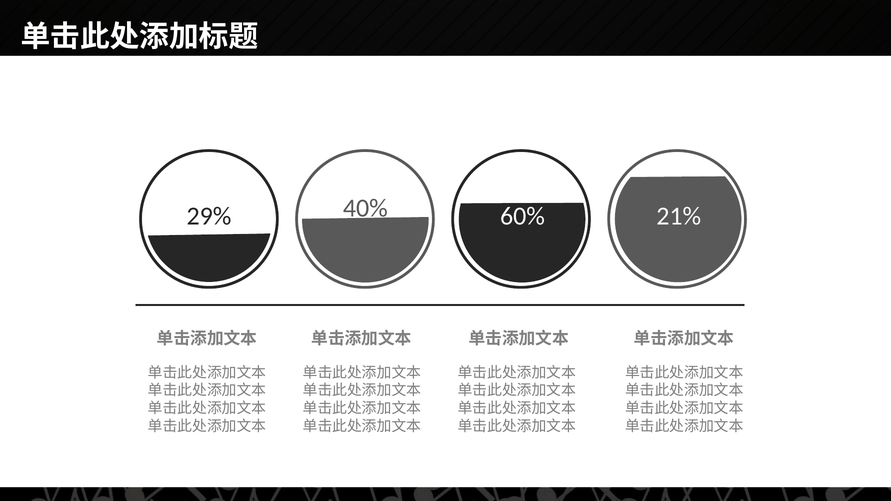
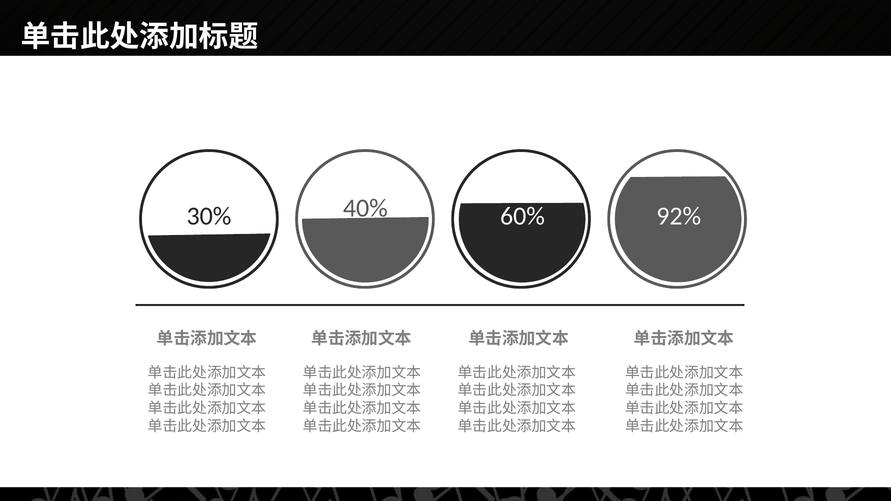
29%: 29% -> 30%
21%: 21% -> 92%
